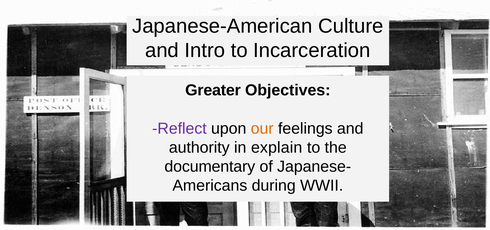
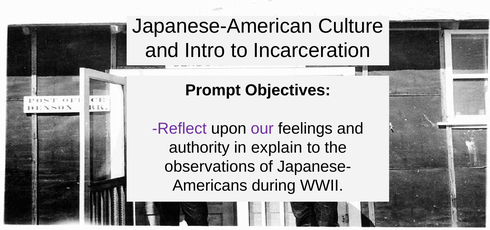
Greater: Greater -> Prompt
our colour: orange -> purple
documentary: documentary -> observations
